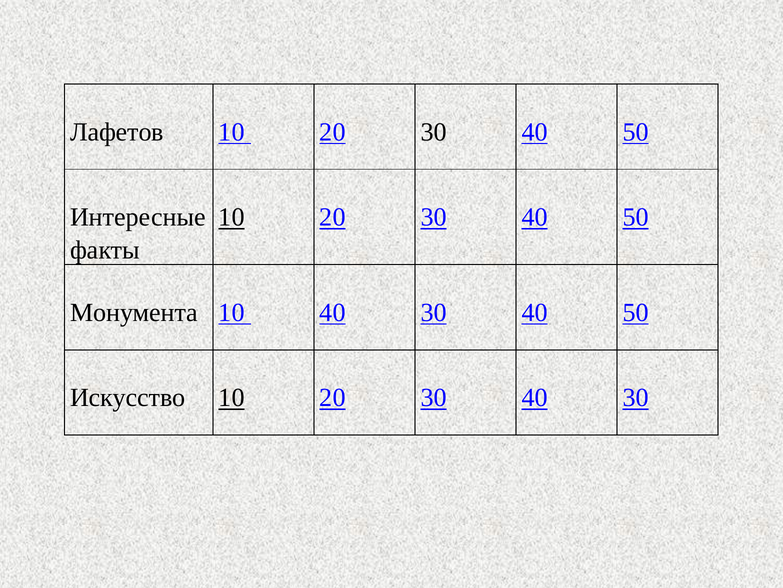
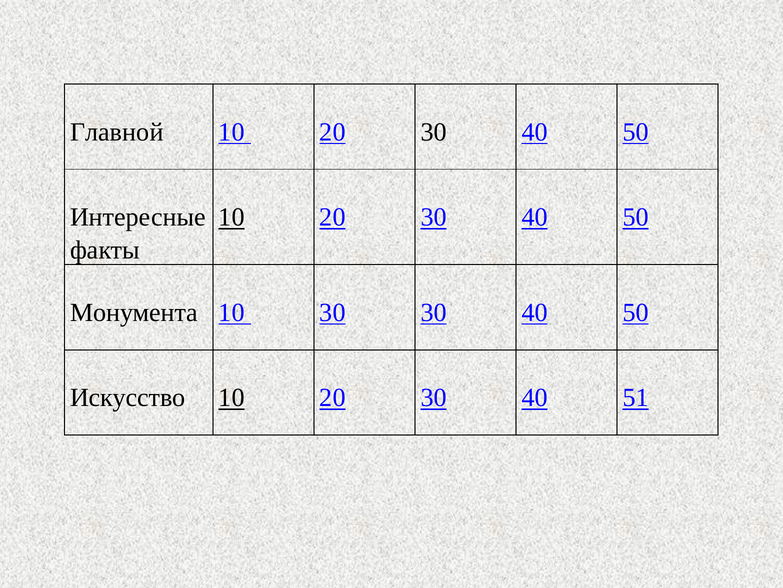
Лафетов: Лафетов -> Главной
10 40: 40 -> 30
30 40 30: 30 -> 51
